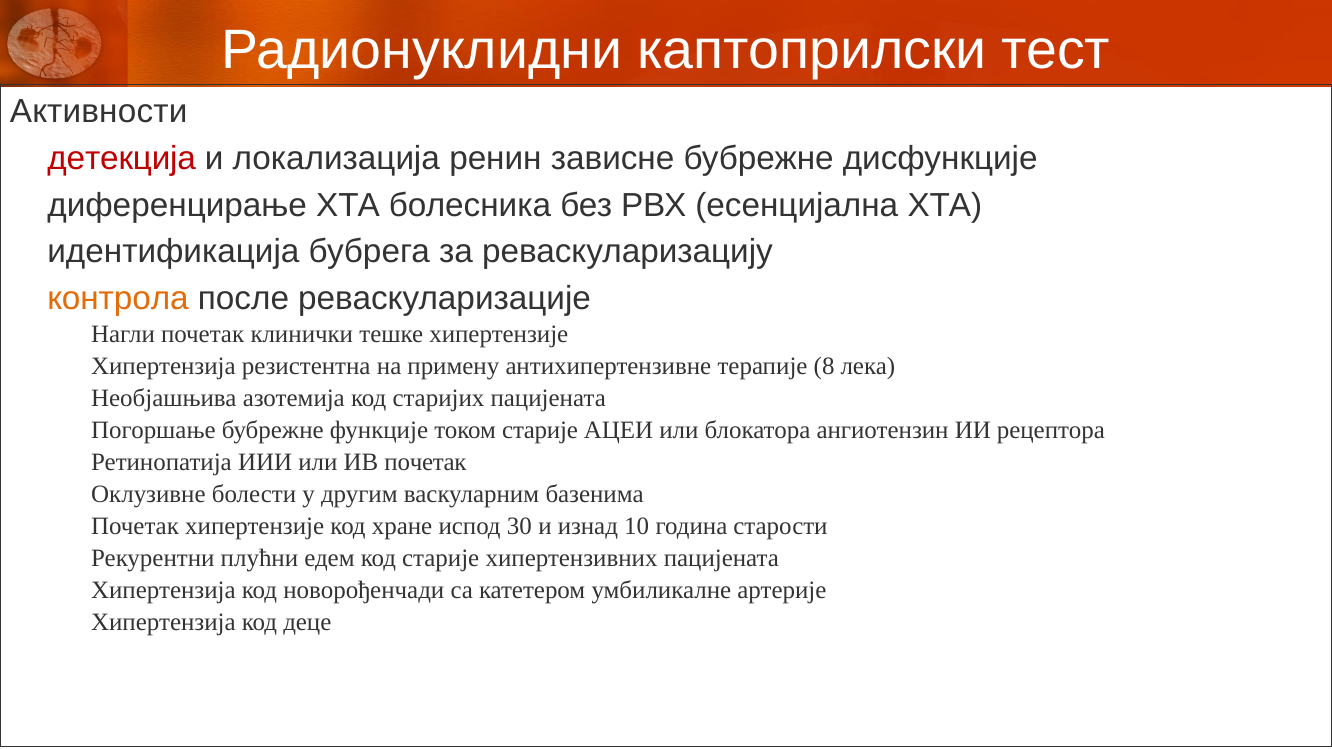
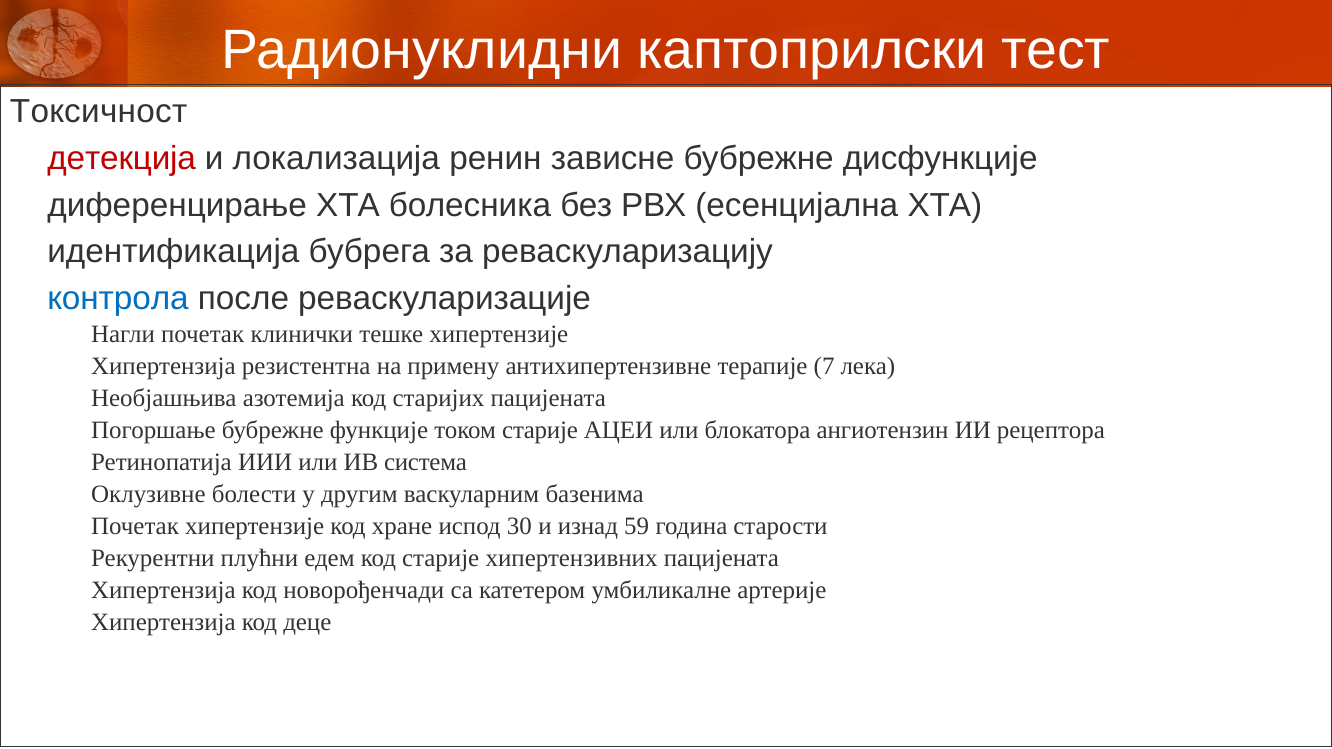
Активности: Активности -> Токсичност
контрола colour: orange -> blue
8: 8 -> 7
ИВ почетак: почетак -> система
10: 10 -> 59
